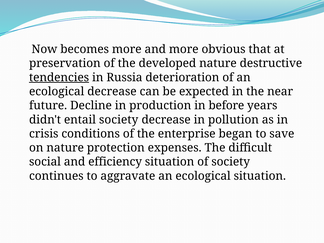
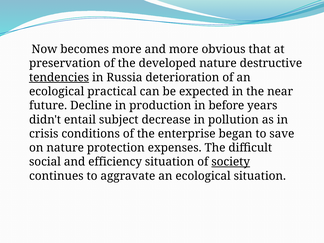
ecological decrease: decrease -> practical
entail society: society -> subject
society at (231, 162) underline: none -> present
